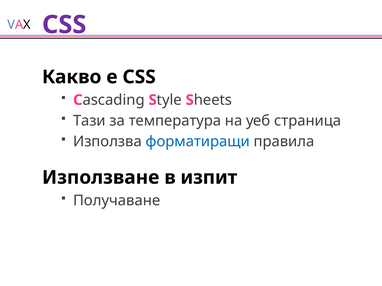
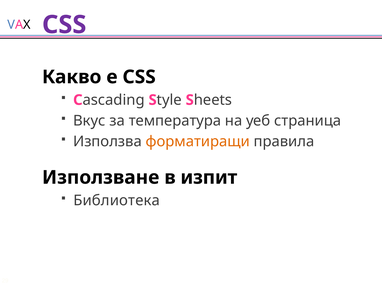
Тази: Тази -> Вкус
форматиращи colour: blue -> orange
Получаване: Получаване -> Библиотека
